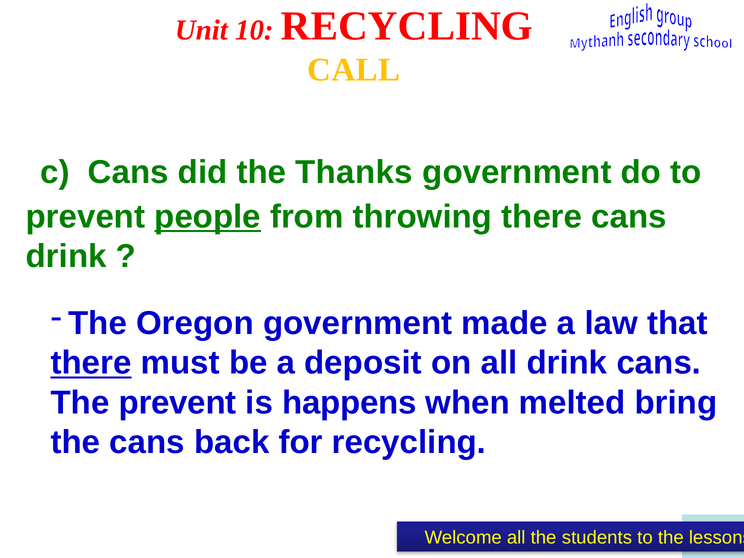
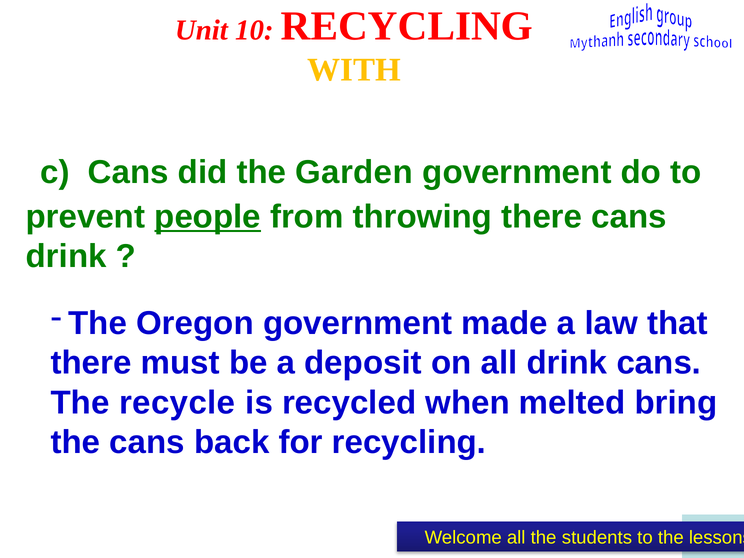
CALL: CALL -> WITH
Thanks: Thanks -> Garden
there at (91, 363) underline: present -> none
The prevent: prevent -> recycle
happens: happens -> recycled
